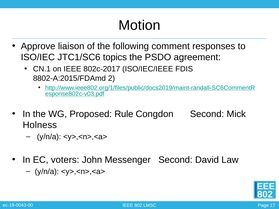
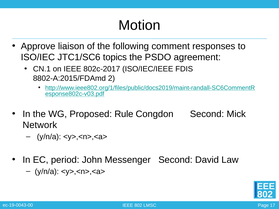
Holness: Holness -> Network
voters: voters -> period
